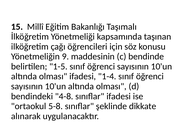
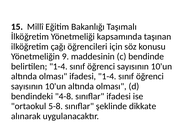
belirtilen 1-5: 1-5 -> 1-4
